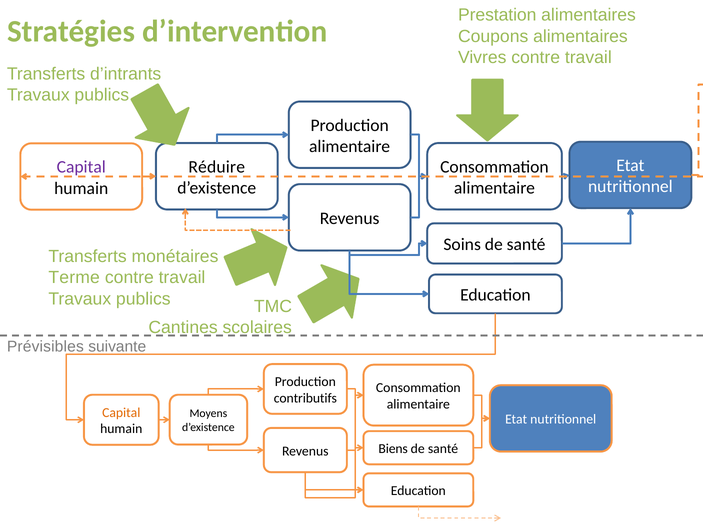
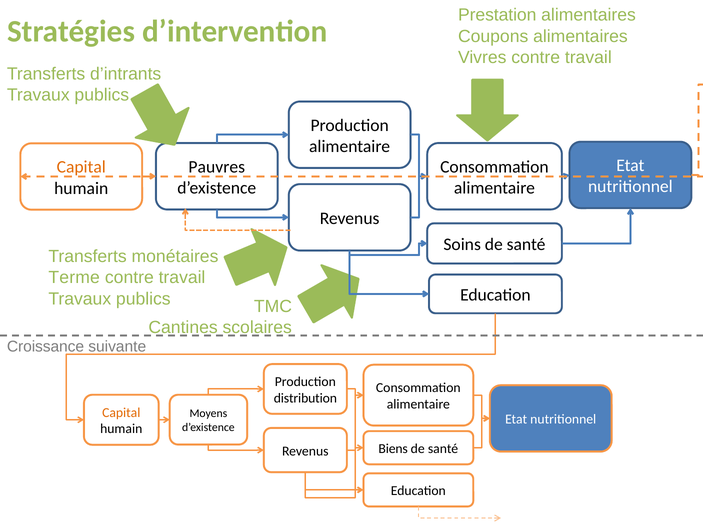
Réduire: Réduire -> Pauvres
Capital at (81, 167) colour: purple -> orange
Prévisibles: Prévisibles -> Croissance
contributifs: contributifs -> distribution
